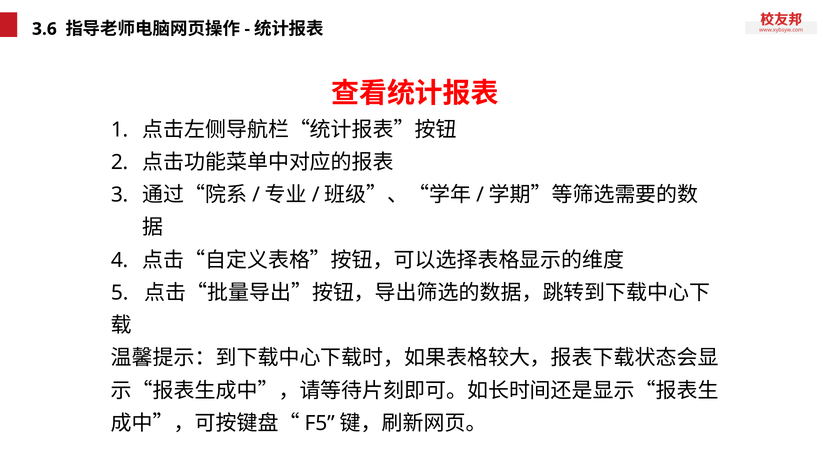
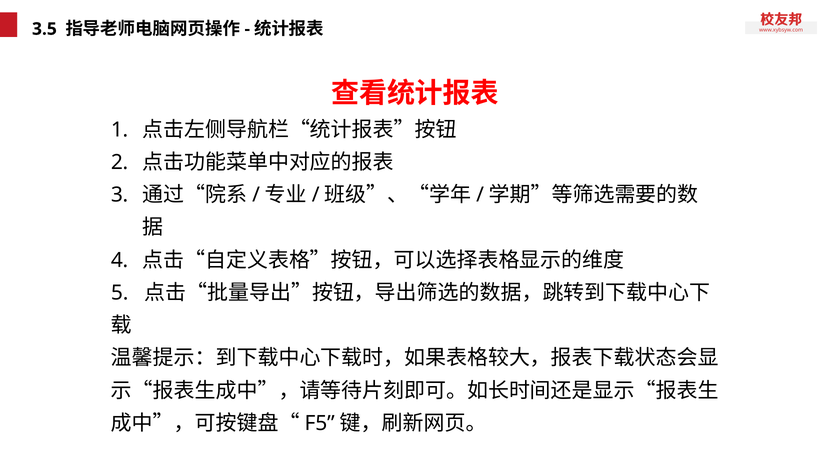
3.6: 3.6 -> 3.5
